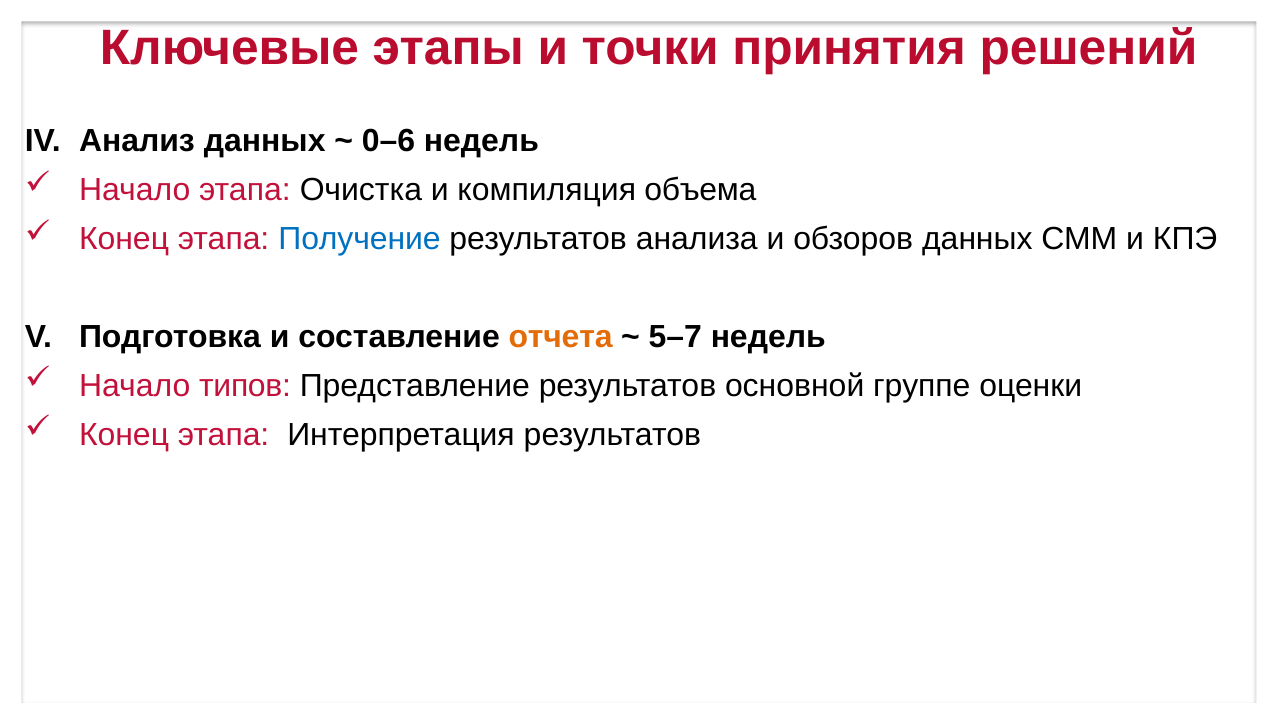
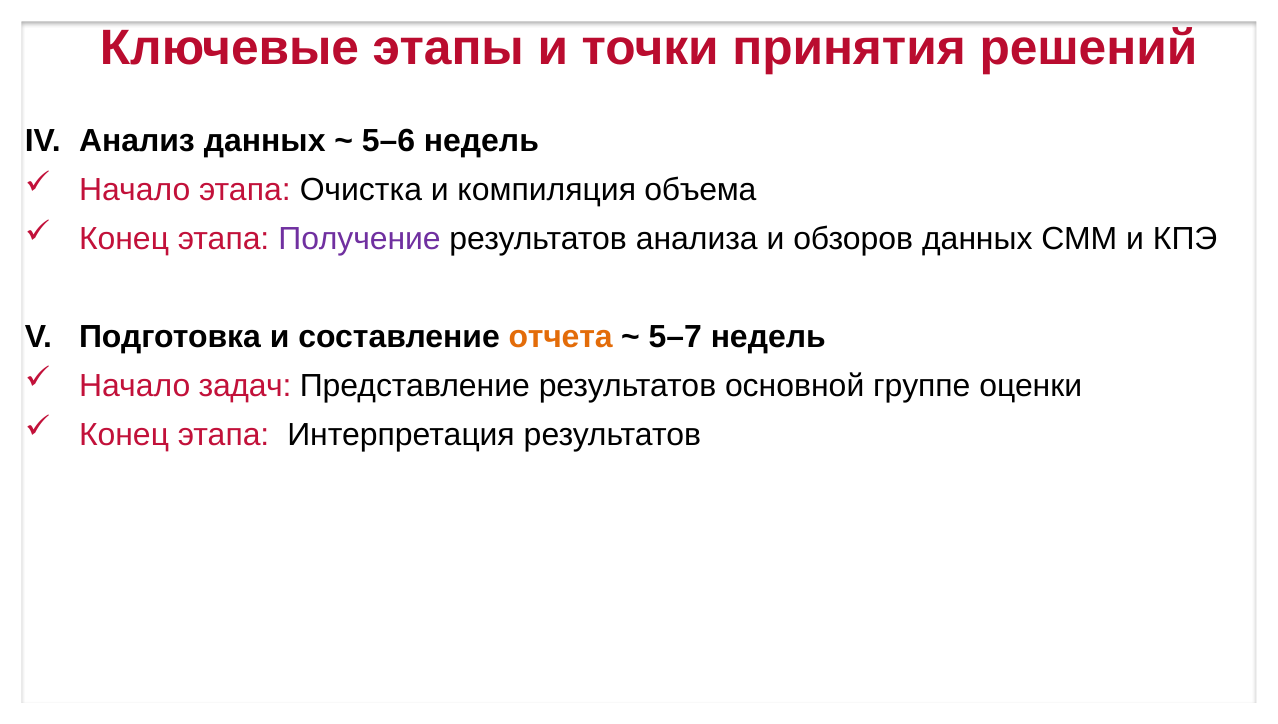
0–6: 0–6 -> 5–6
Получение colour: blue -> purple
типов: типов -> задач
